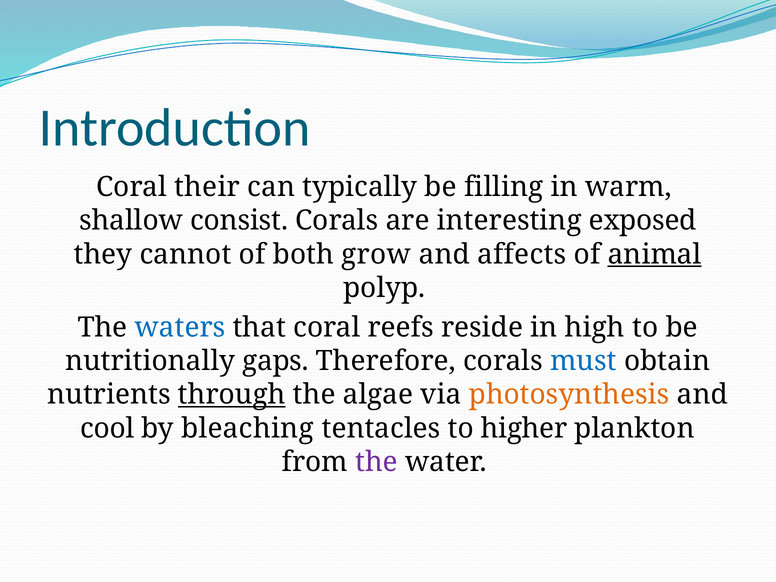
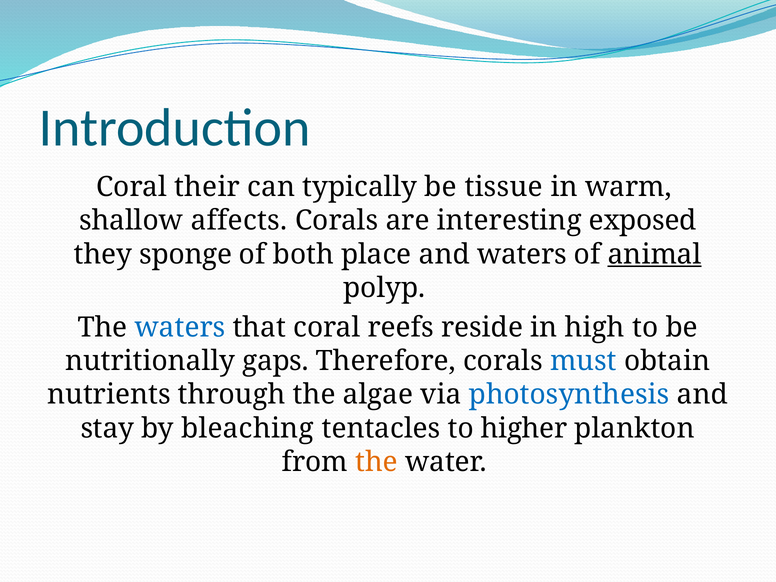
filling: filling -> tissue
consist: consist -> affects
cannot: cannot -> sponge
grow: grow -> place
and affects: affects -> waters
through underline: present -> none
photosynthesis colour: orange -> blue
cool: cool -> stay
the at (377, 462) colour: purple -> orange
